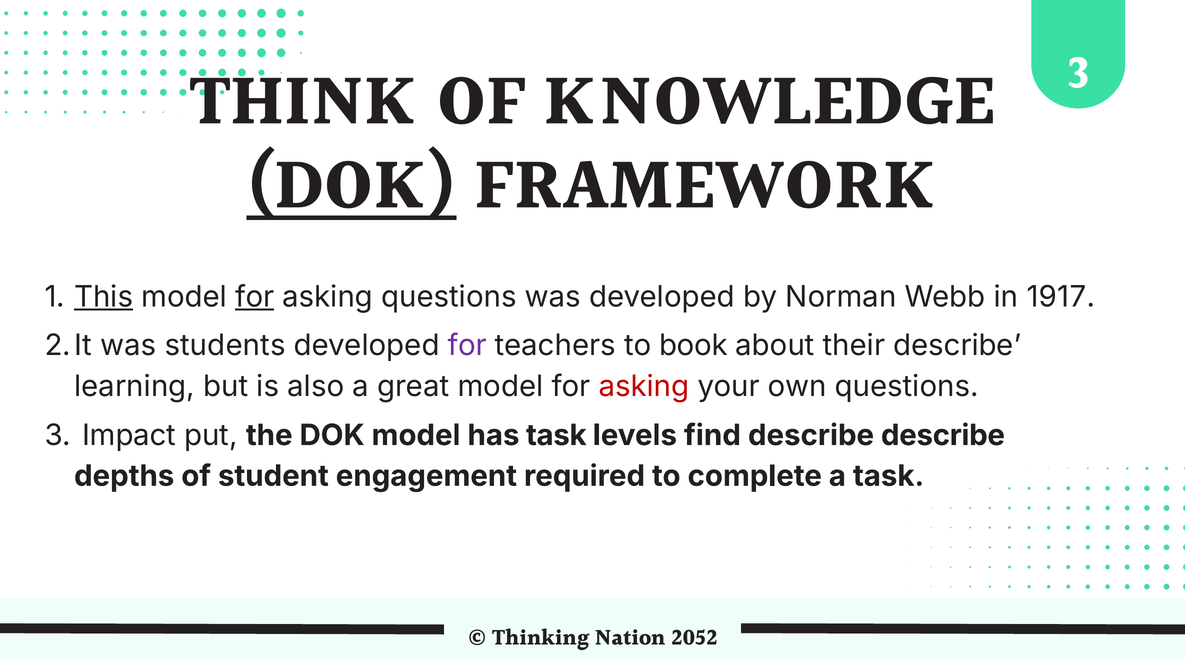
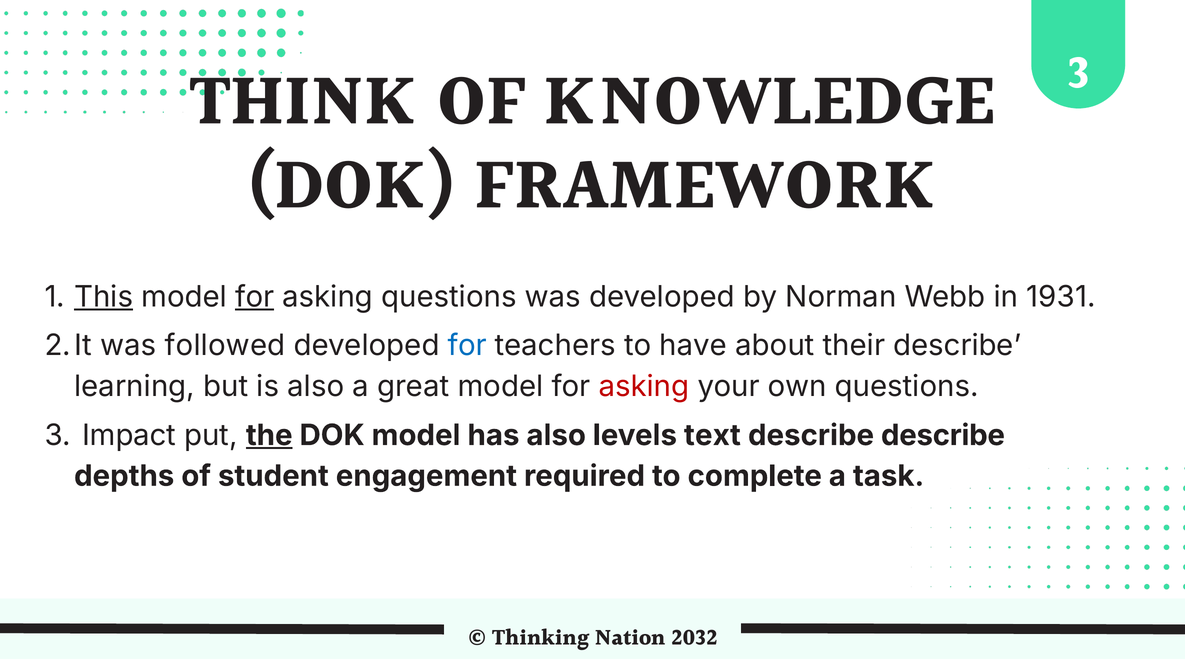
DOK at (352, 188) underline: present -> none
1917: 1917 -> 1931
students: students -> followed
for at (467, 346) colour: purple -> blue
book: book -> have
the underline: none -> present
has task: task -> also
find: find -> text
2052: 2052 -> 2032
